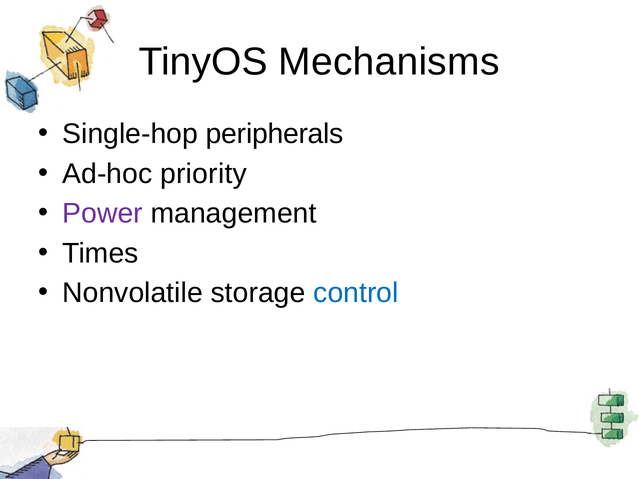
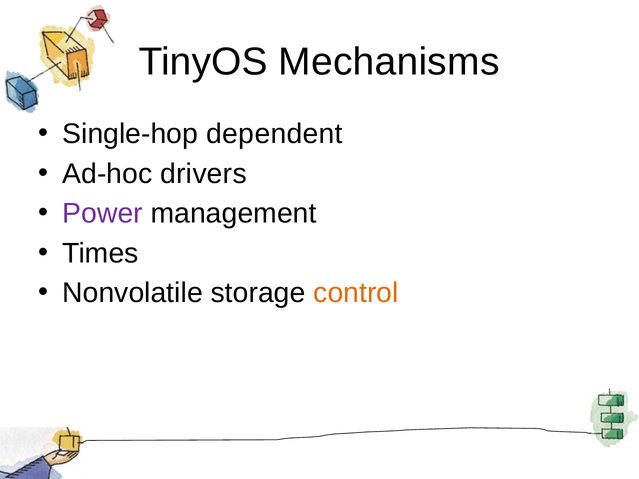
peripherals: peripherals -> dependent
priority: priority -> drivers
control colour: blue -> orange
